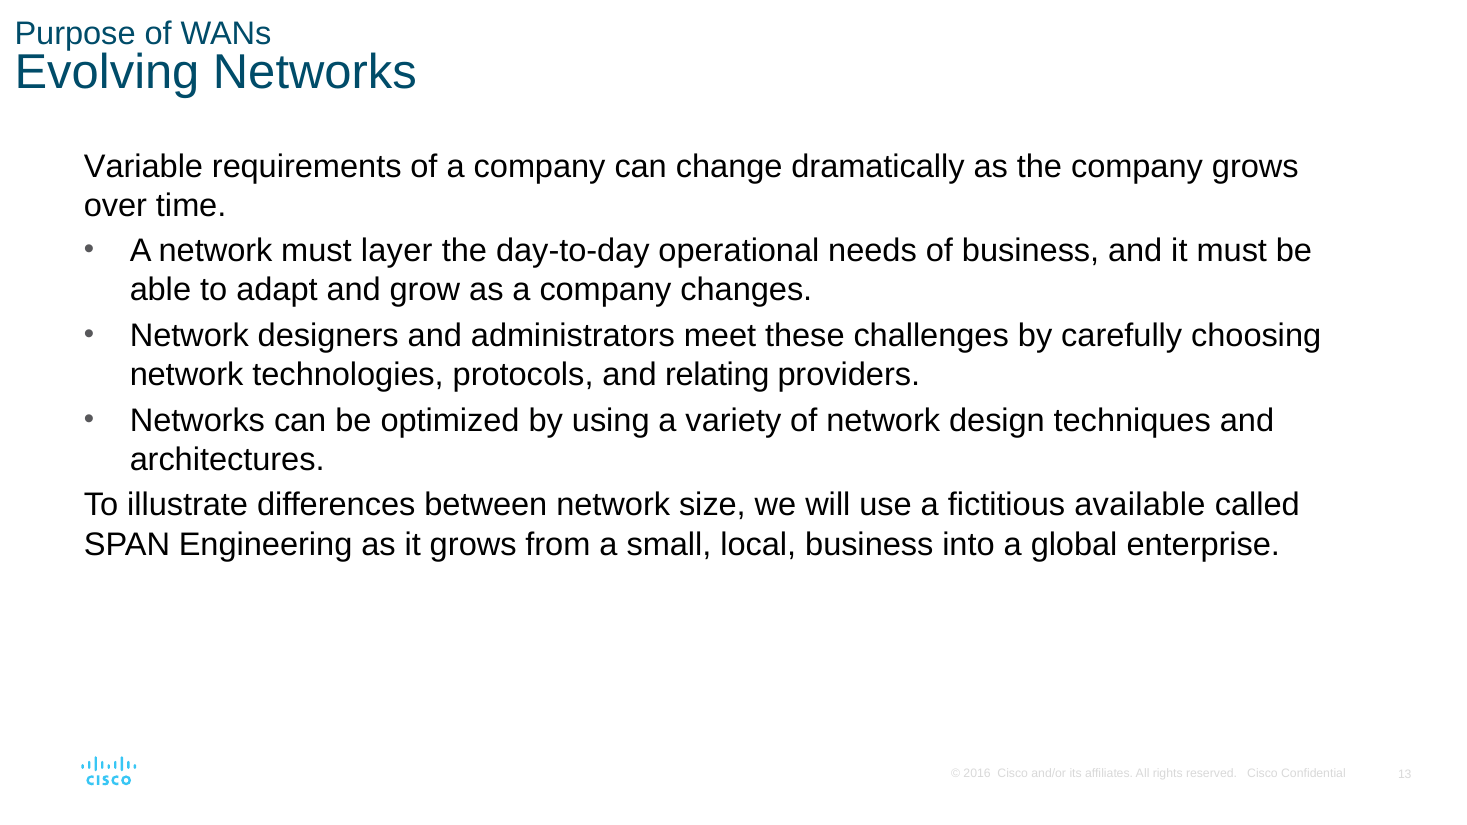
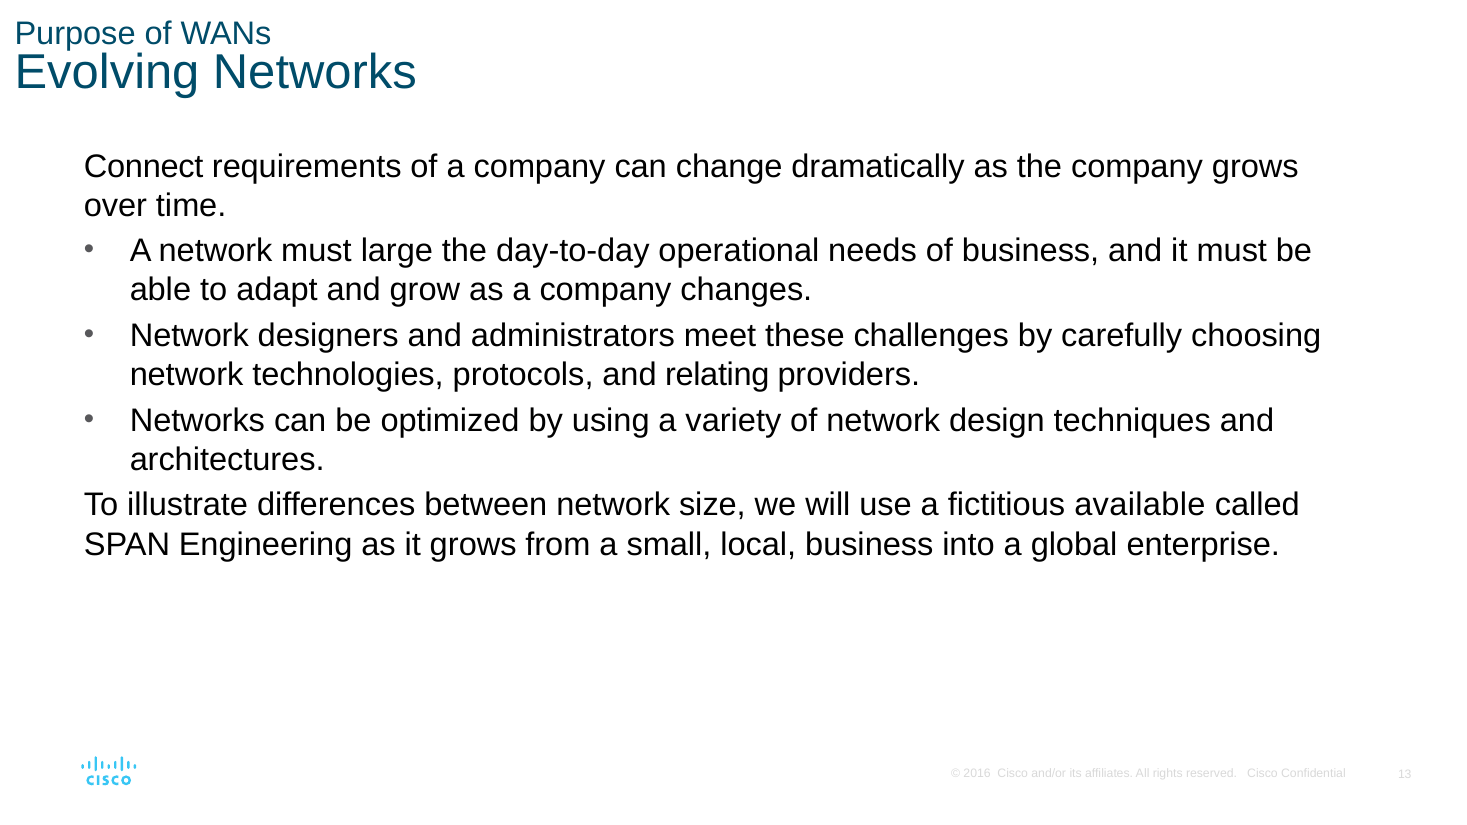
Variable: Variable -> Connect
layer: layer -> large
